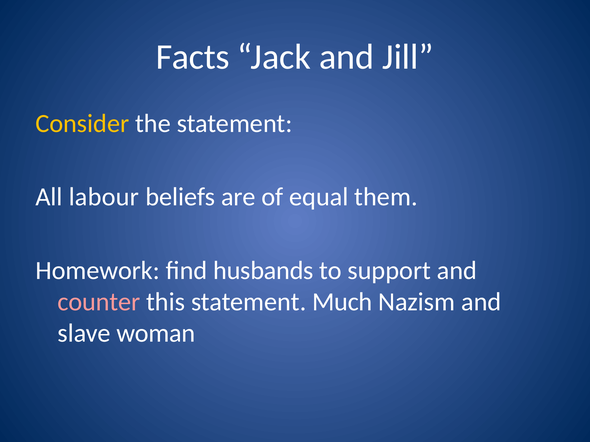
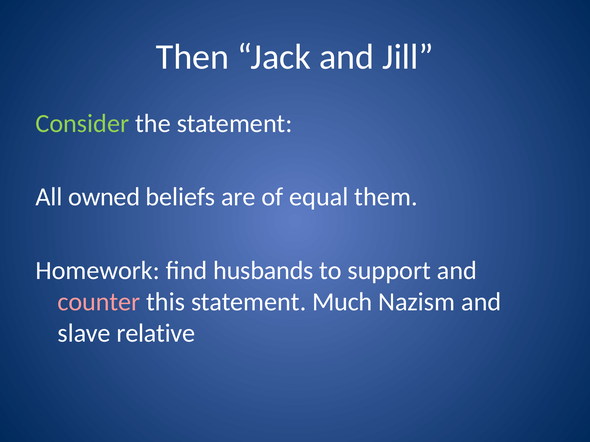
Facts: Facts -> Then
Consider colour: yellow -> light green
labour: labour -> owned
woman: woman -> relative
